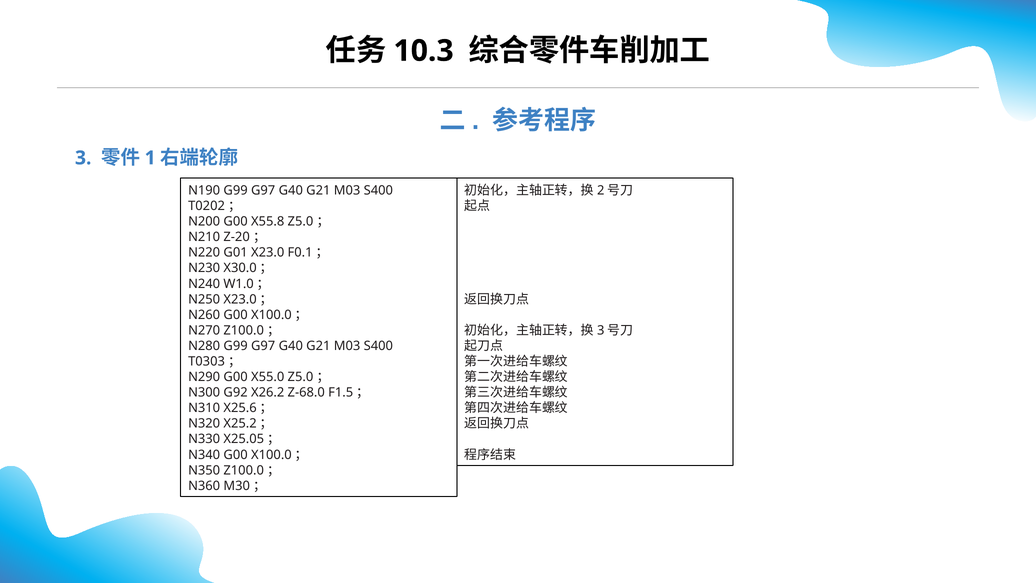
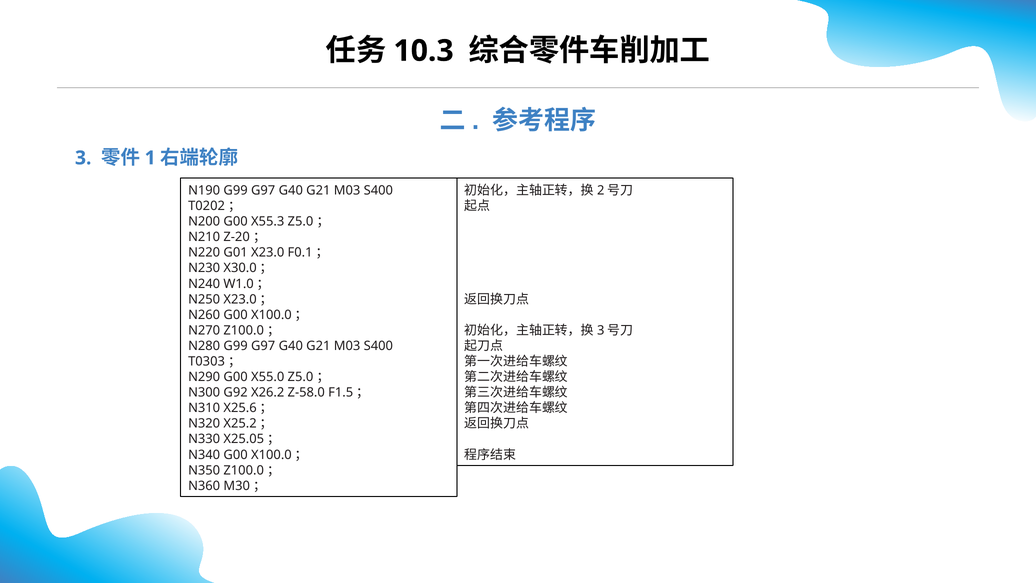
X55.8: X55.8 -> X55.3
Z-68.0: Z-68.0 -> Z-58.0
